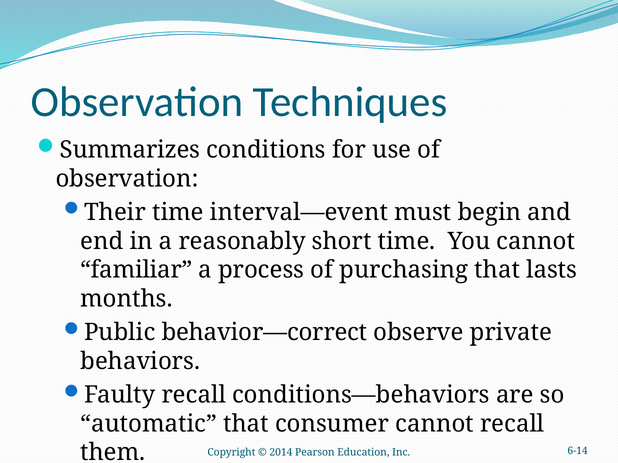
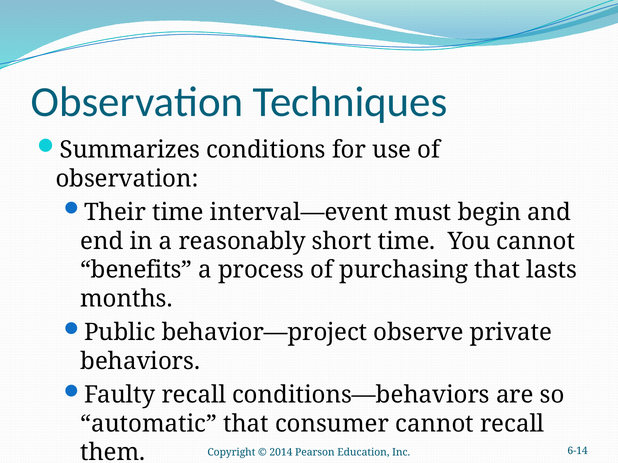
familiar: familiar -> benefits
behavior—correct: behavior—correct -> behavior—project
